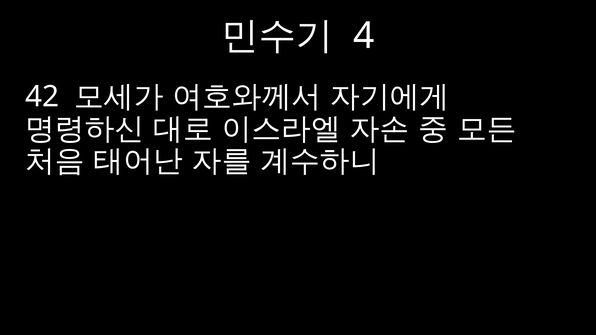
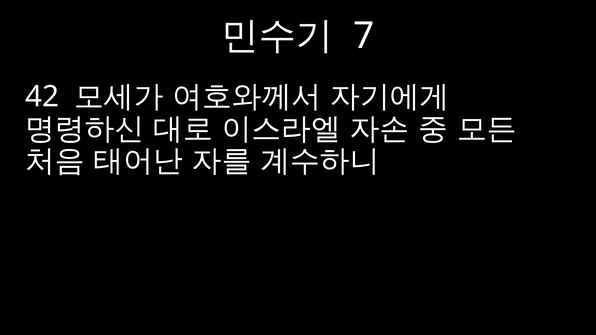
4: 4 -> 7
